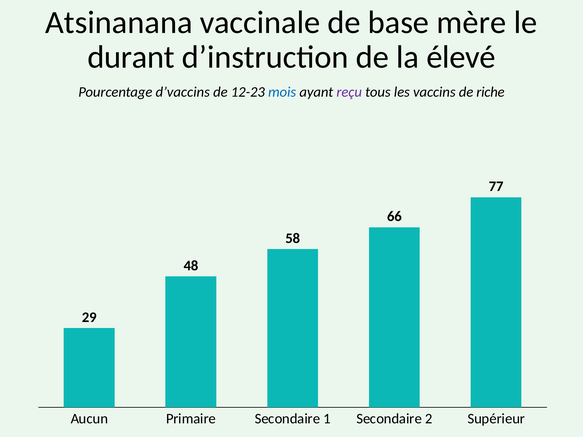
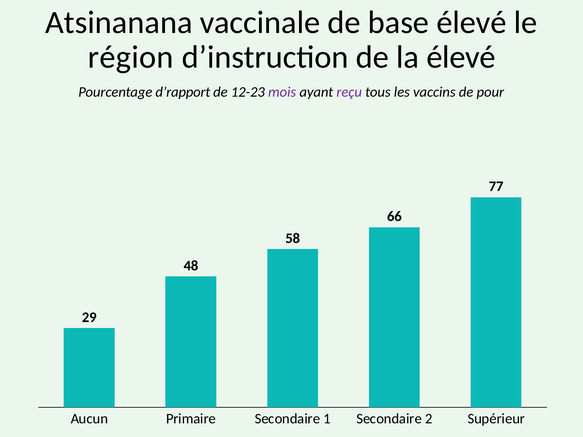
base mère: mère -> élevé
durant: durant -> région
d’vaccins: d’vaccins -> d’rapport
mois colour: blue -> purple
riche: riche -> pour
